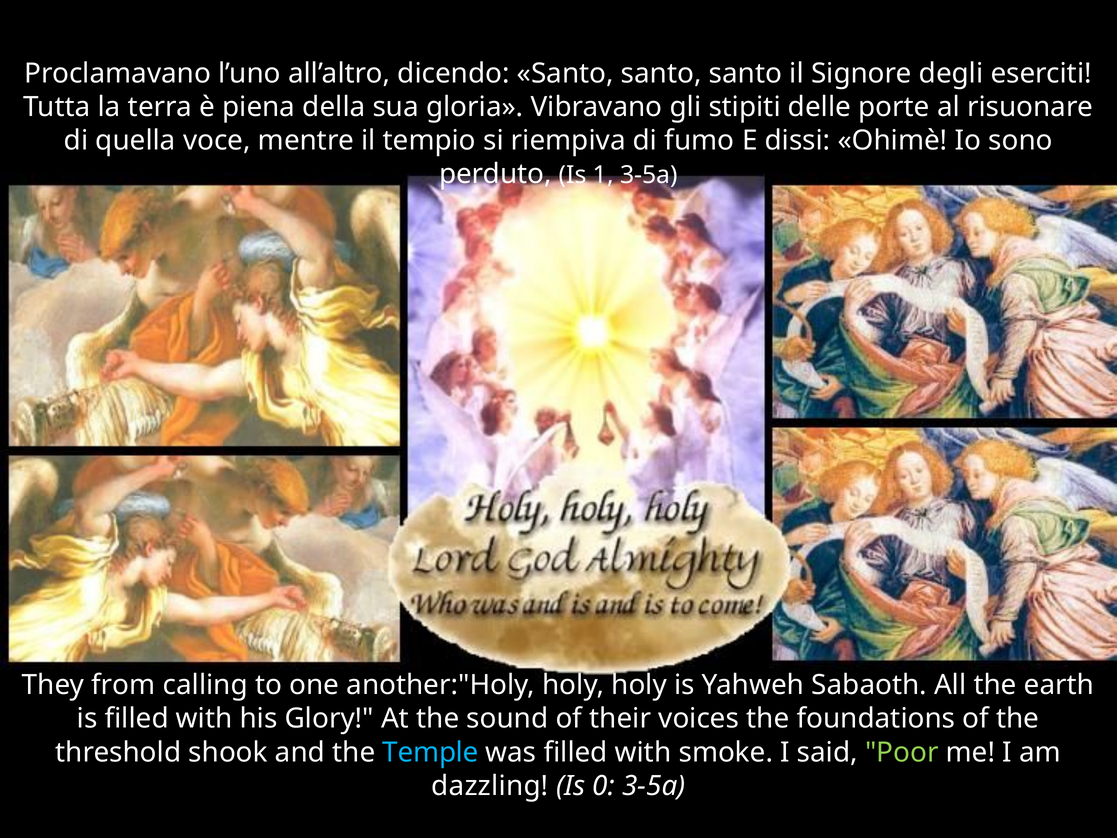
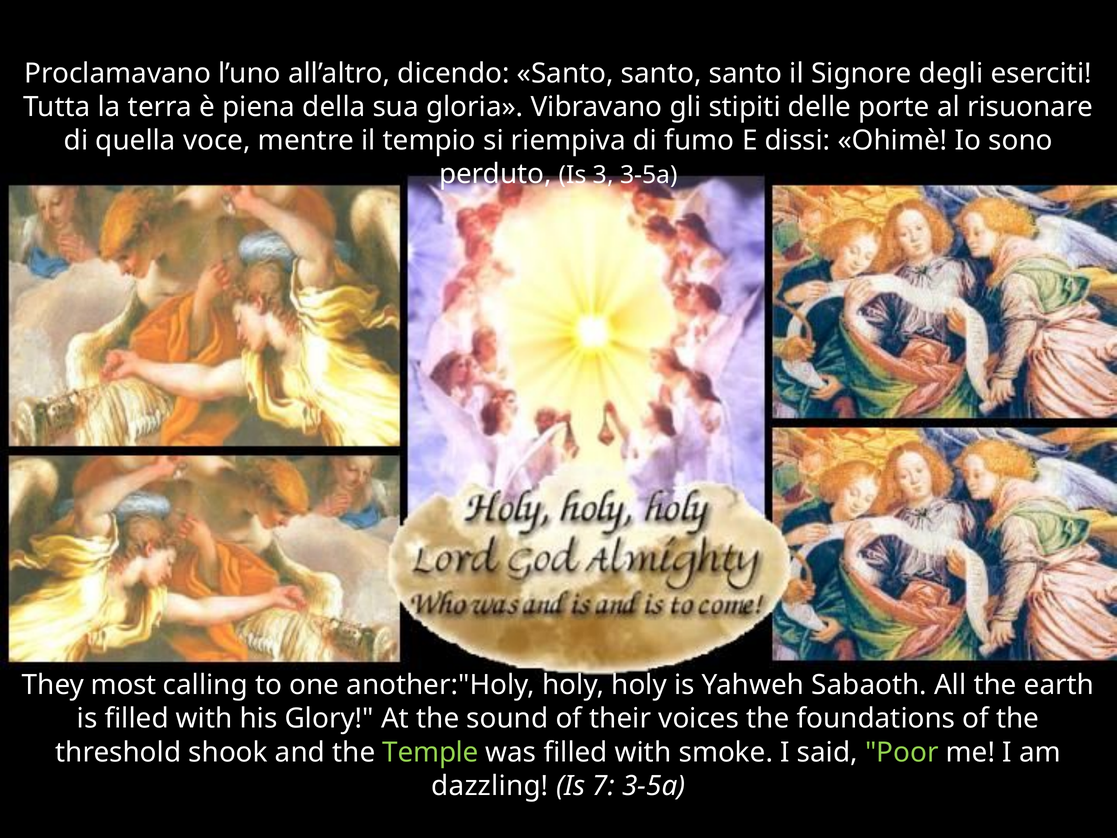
1: 1 -> 3
from: from -> most
Temple colour: light blue -> light green
0: 0 -> 7
